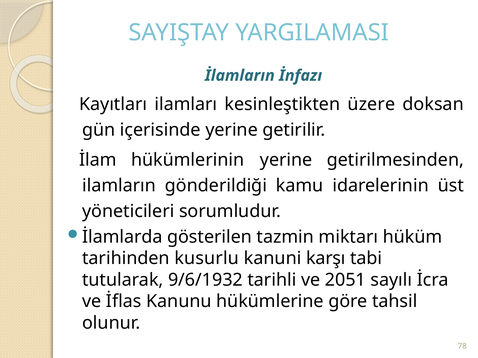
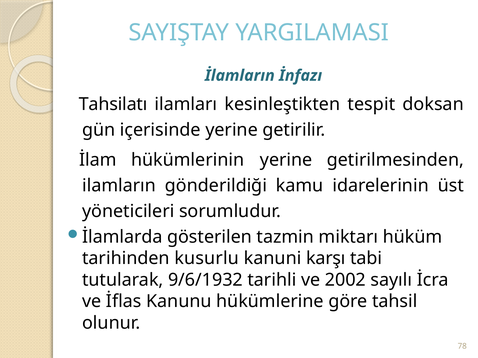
Kayıtları: Kayıtları -> Tahsilatı
üzere: üzere -> tespit
2051: 2051 -> 2002
